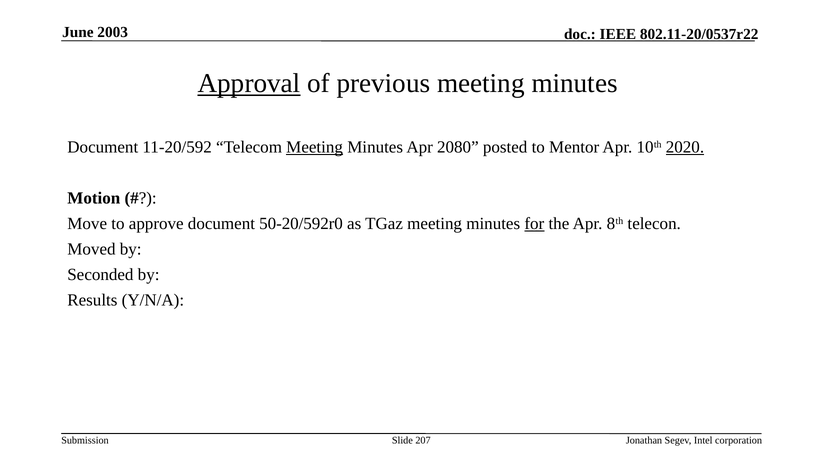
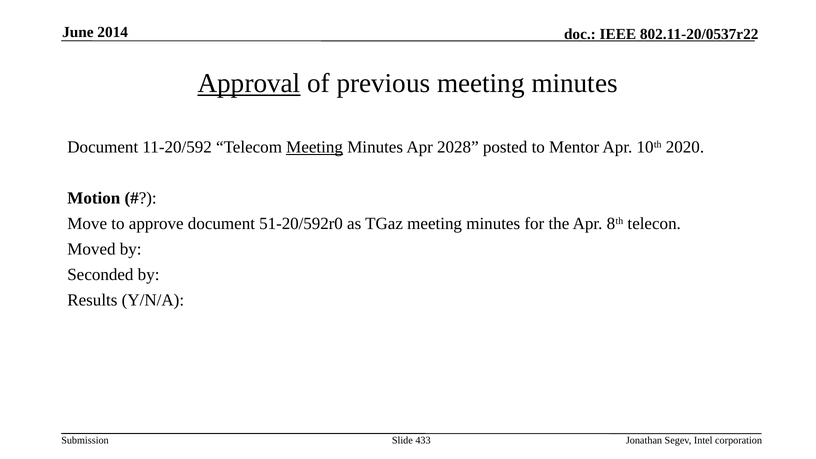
2003: 2003 -> 2014
2080: 2080 -> 2028
2020 underline: present -> none
50-20/592r0: 50-20/592r0 -> 51-20/592r0
for underline: present -> none
207: 207 -> 433
